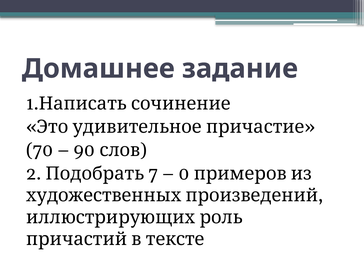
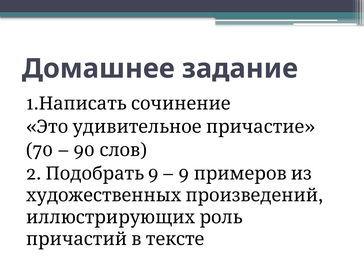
2 7: 7 -> 9
0 at (184, 174): 0 -> 9
